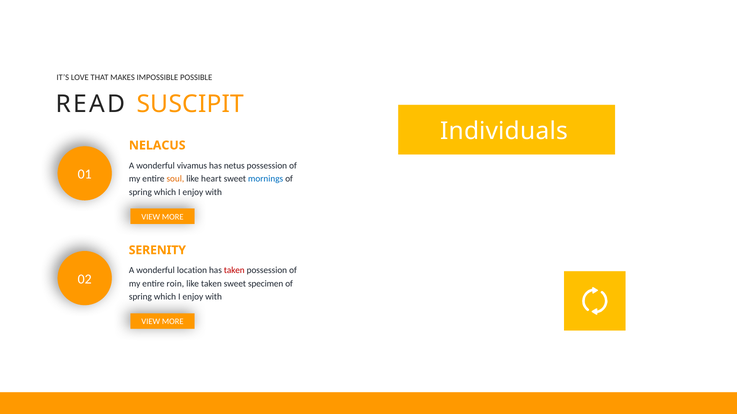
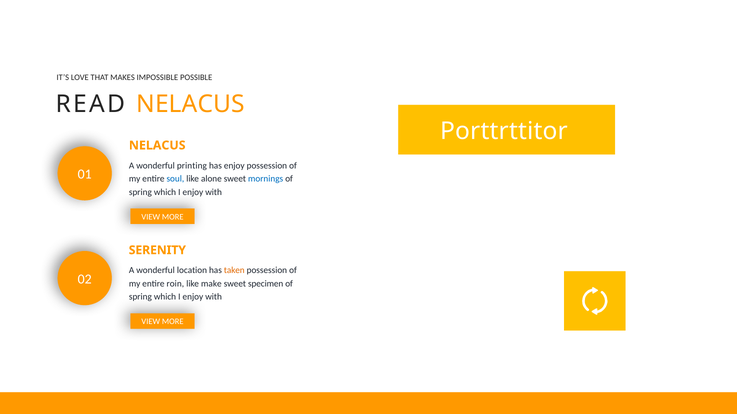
READ SUSCIPIT: SUSCIPIT -> NELACUS
Individuals: Individuals -> Porttrttitor
vivamus: vivamus -> printing
has netus: netus -> enjoy
soul colour: orange -> blue
heart: heart -> alone
taken at (234, 271) colour: red -> orange
like taken: taken -> make
